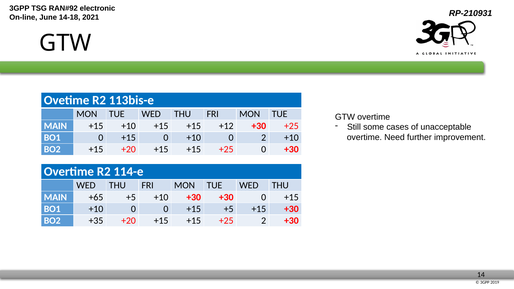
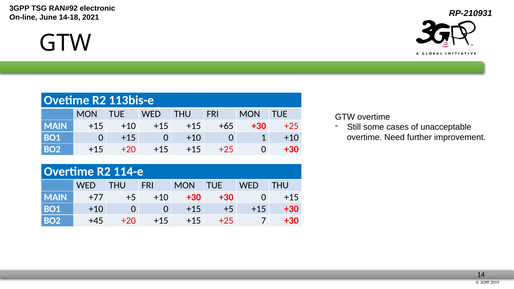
+12: +12 -> +65
0 2: 2 -> 1
+65: +65 -> +77
+35: +35 -> +45
+25 2: 2 -> 7
